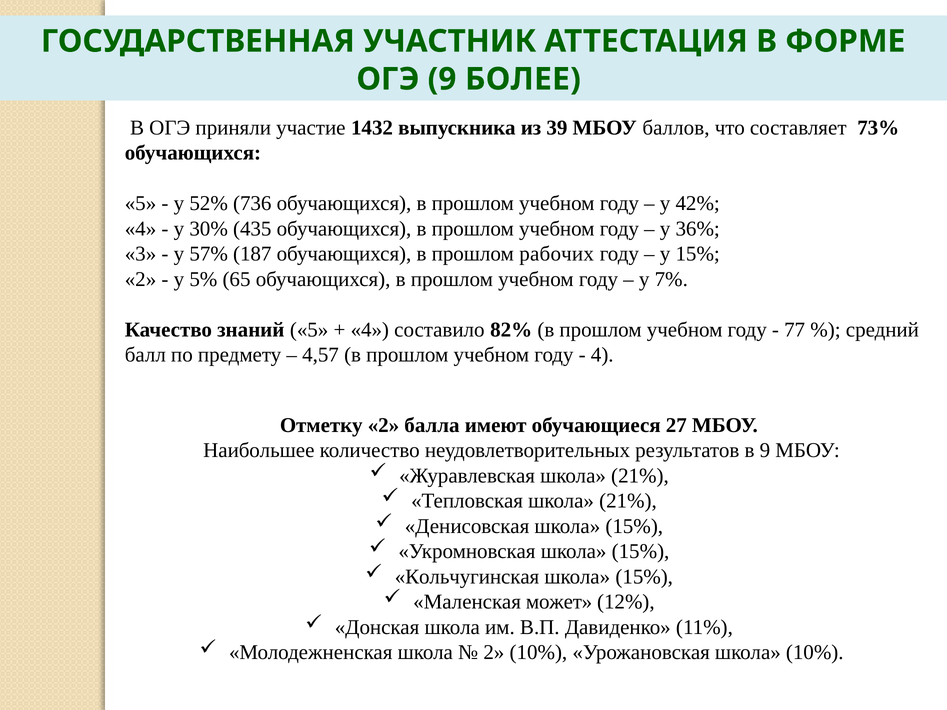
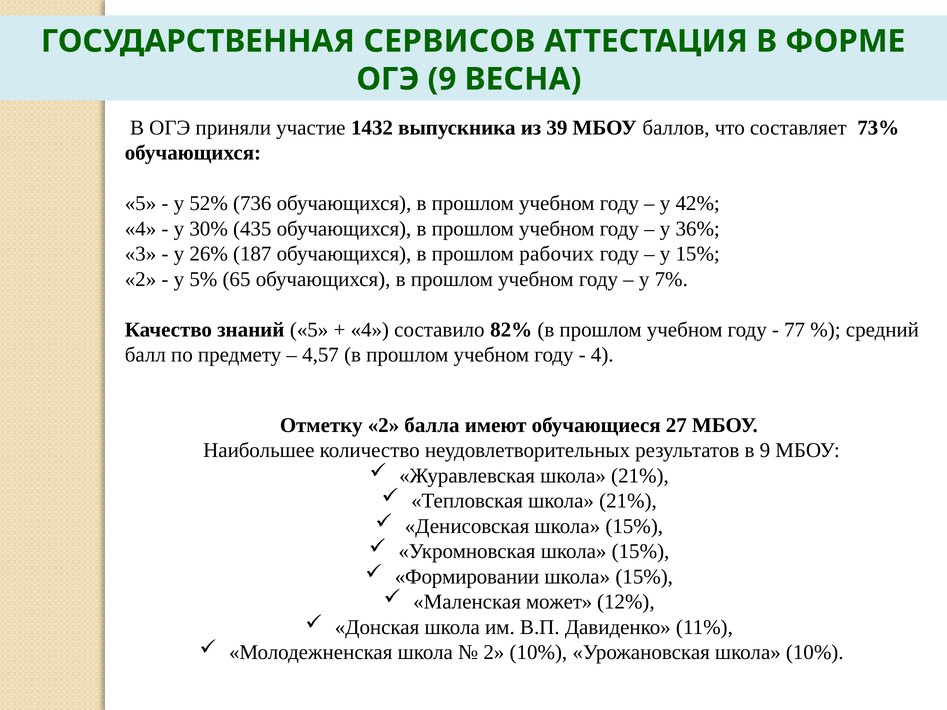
УЧАСТНИК: УЧАСТНИК -> СЕРВИСОВ
БОЛЕЕ: БОЛЕЕ -> ВЕСНА
57%: 57% -> 26%
Кольчугинская: Кольчугинская -> Формировании
